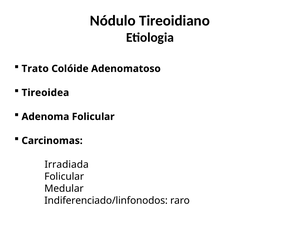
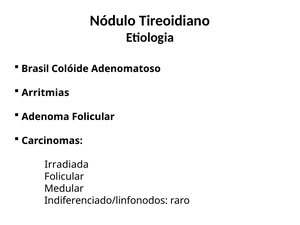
Trato: Trato -> Brasil
Tireoidea: Tireoidea -> Arritmias
